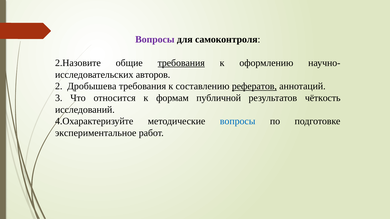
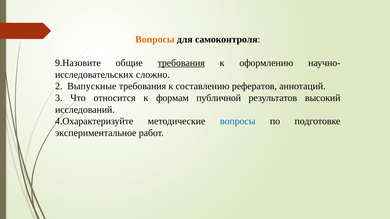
Вопросы at (155, 40) colour: purple -> orange
2.Назовите: 2.Назовите -> 9.Назовите
авторов: авторов -> сложно
Дробышева: Дробышева -> Выпускные
рефератов underline: present -> none
чёткость: чёткость -> высокий
